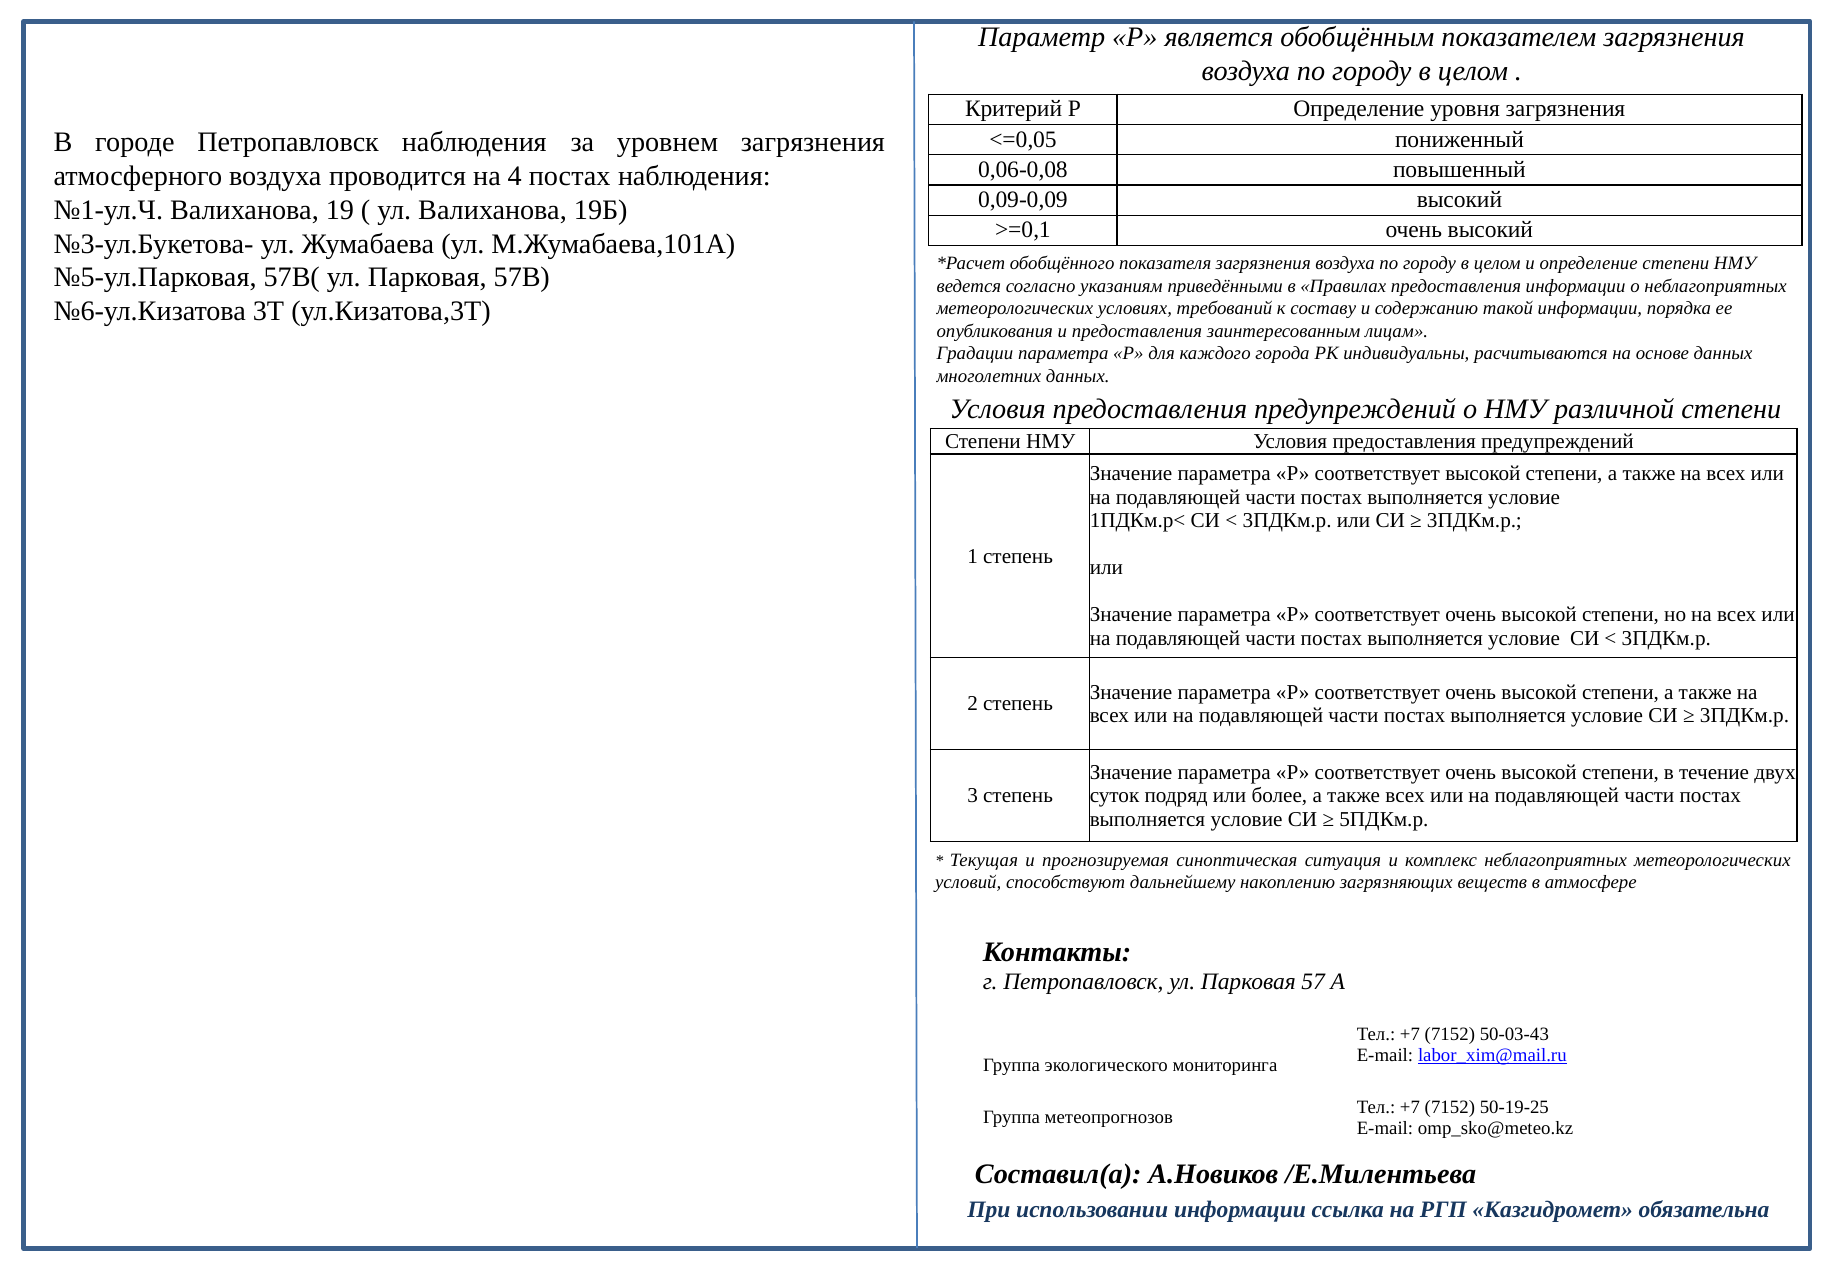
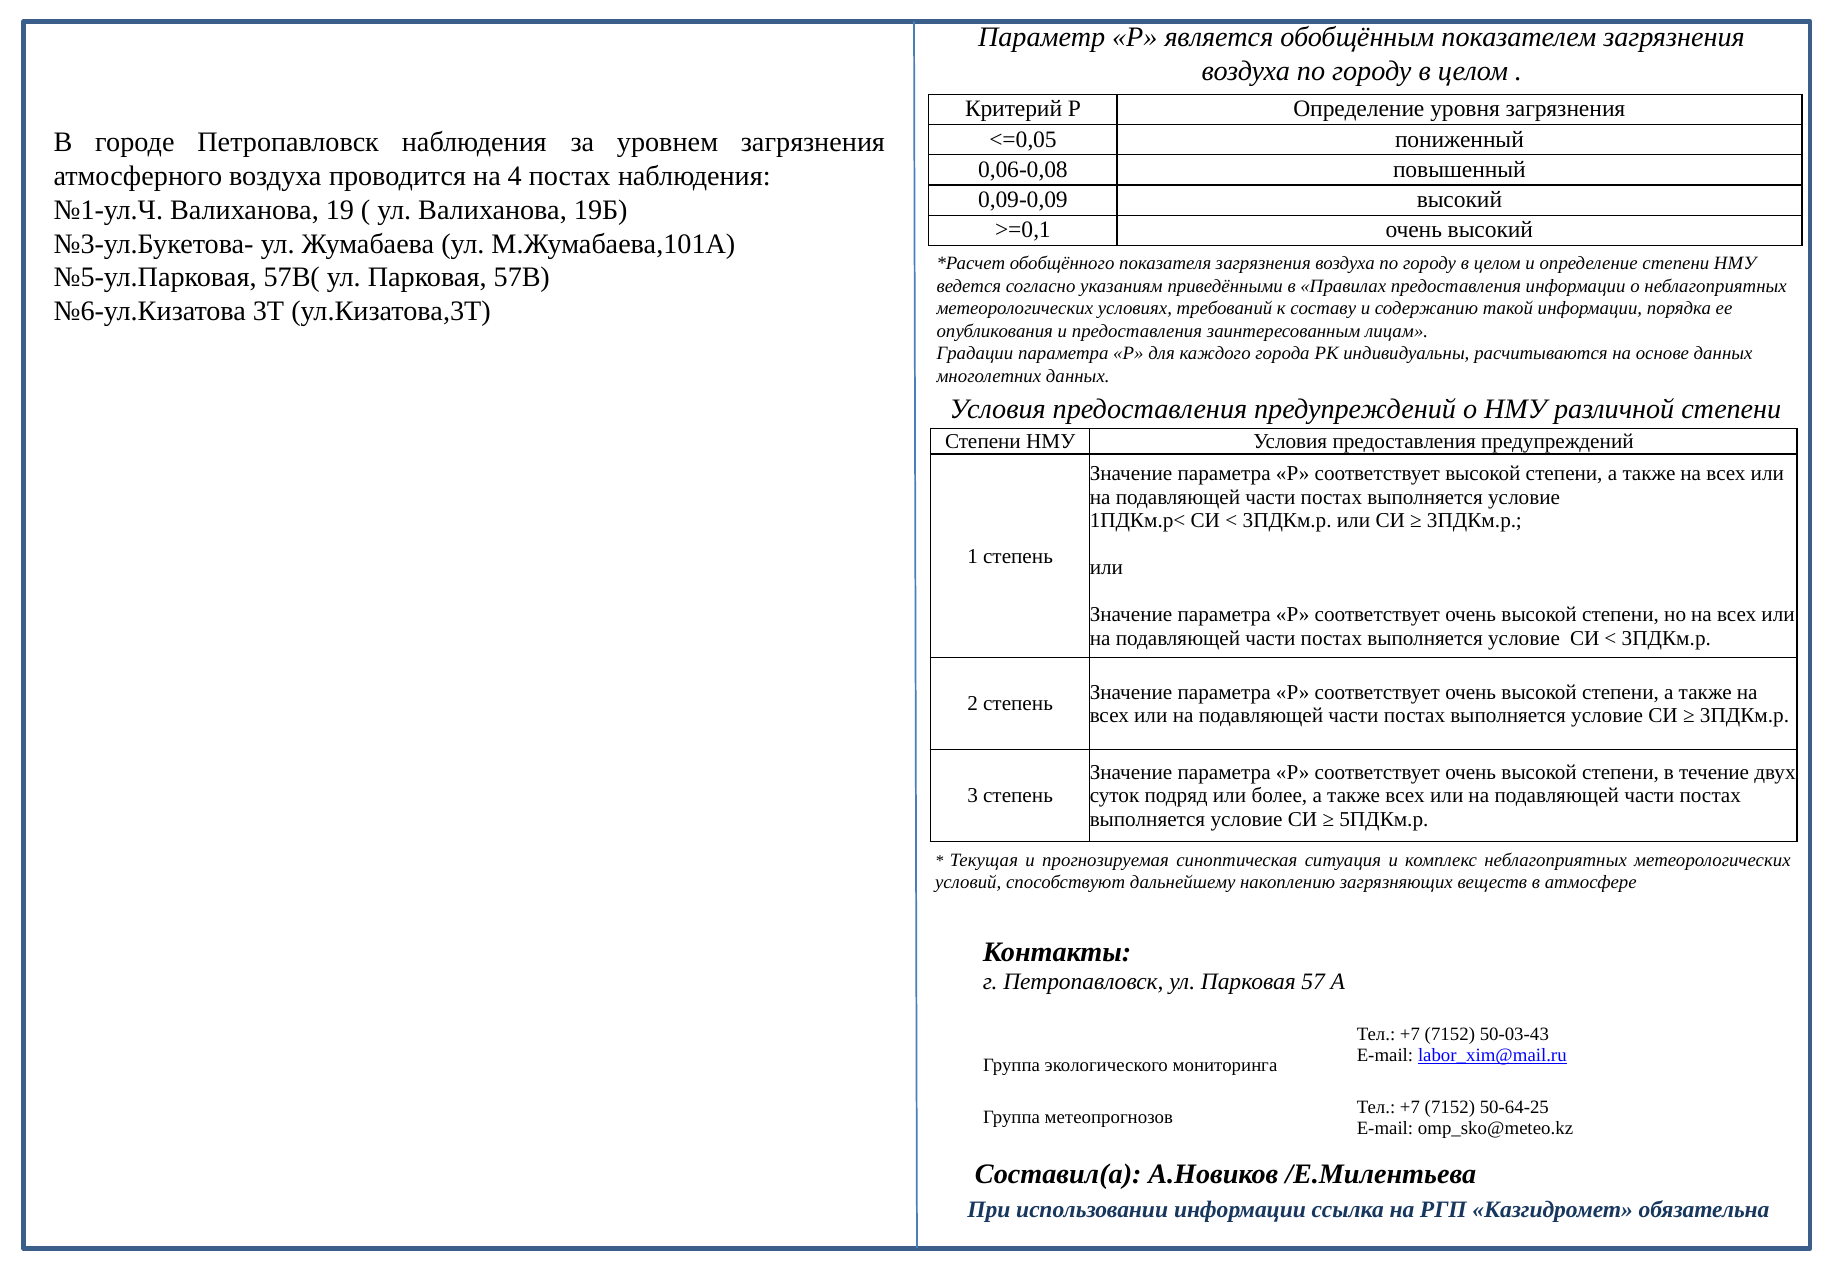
50-19-25: 50-19-25 -> 50-64-25
